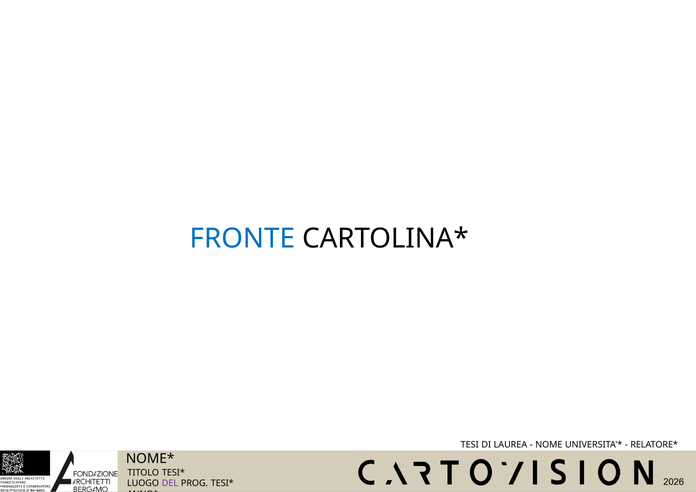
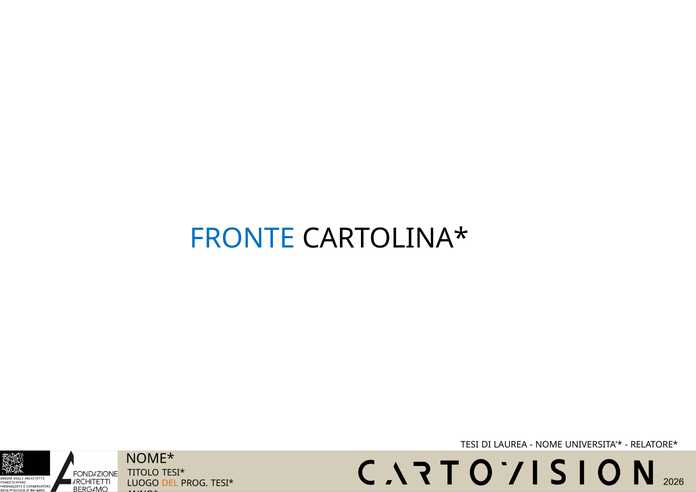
DEL colour: purple -> orange
